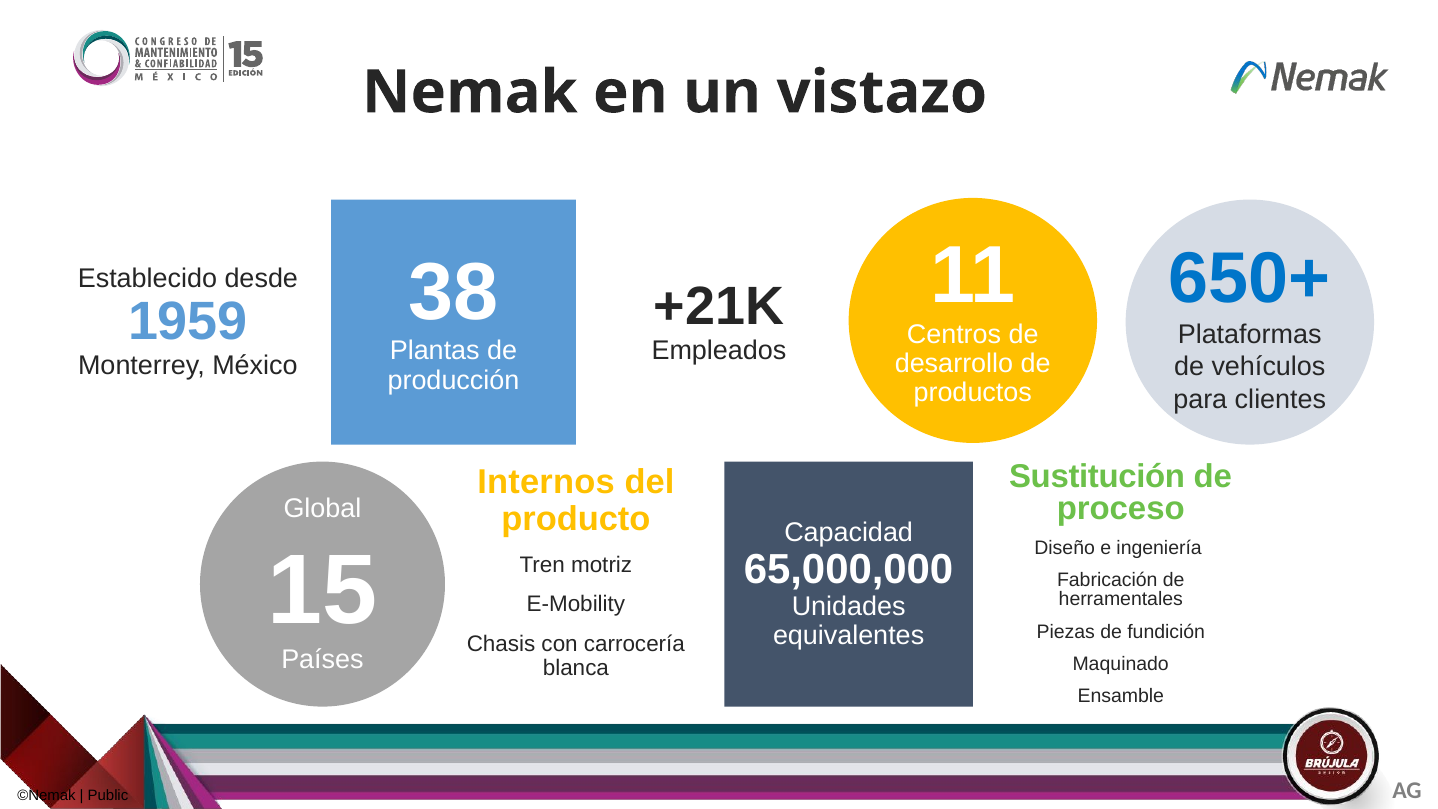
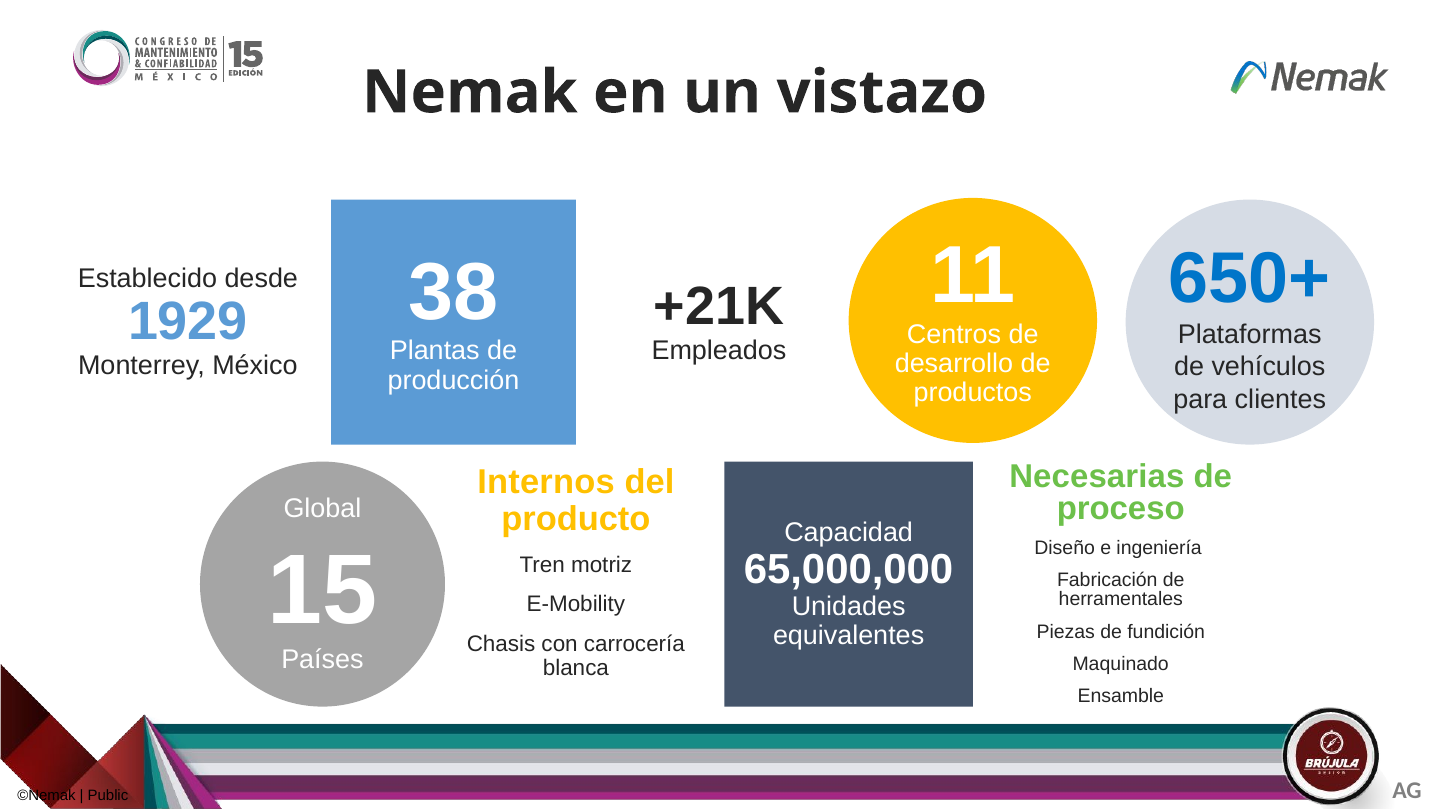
1959: 1959 -> 1929
Sustitución: Sustitución -> Necesarias
